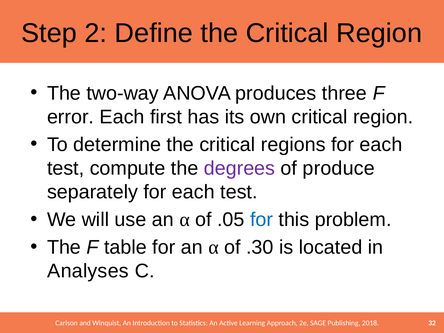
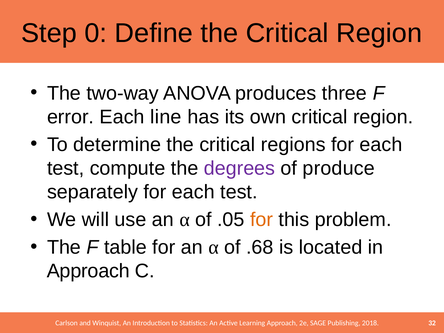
2: 2 -> 0
first: first -> line
for at (262, 220) colour: blue -> orange
.30: .30 -> .68
Analyses at (88, 271): Analyses -> Approach
